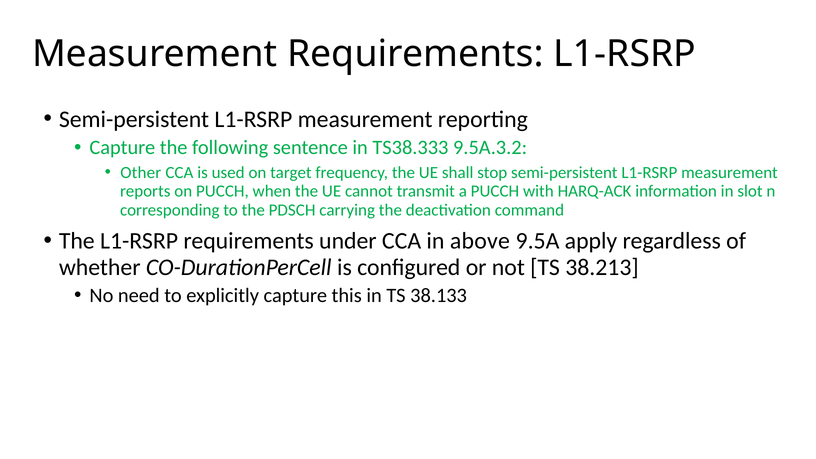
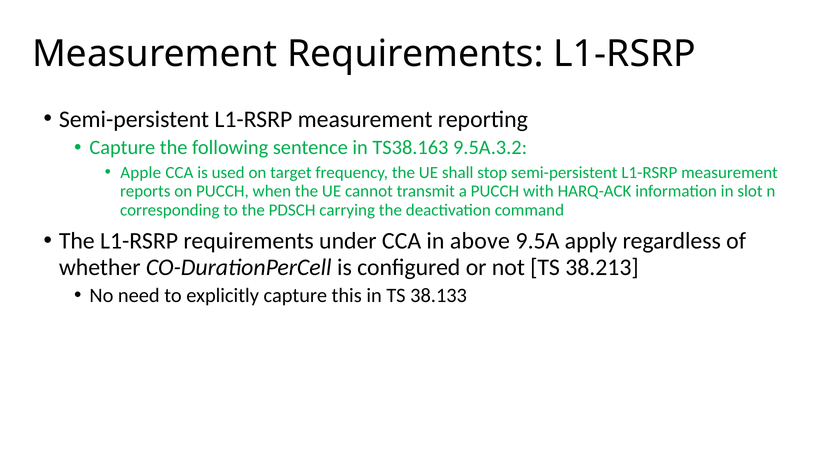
TS38.333: TS38.333 -> TS38.163
Other: Other -> Apple
